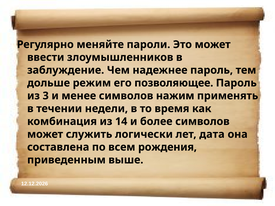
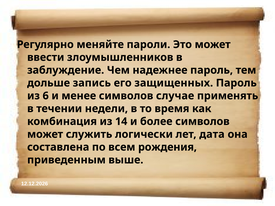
режим: режим -> запись
позволяющее: позволяющее -> защищенных
3: 3 -> 6
нажим: нажим -> случае
